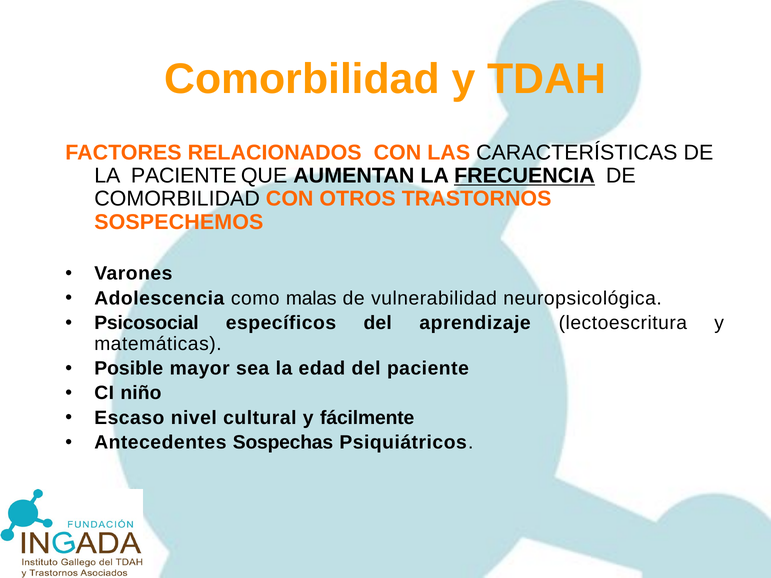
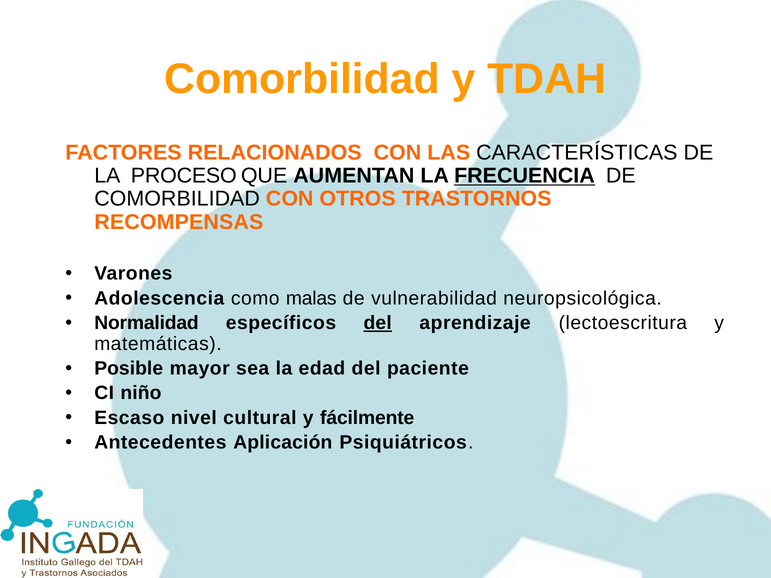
LA PACIENTE: PACIENTE -> PROCESO
SOSPECHEMOS: SOSPECHEMOS -> RECOMPENSAS
Psicosocial: Psicosocial -> Normalidad
del at (378, 323) underline: none -> present
Sospechas: Sospechas -> Aplicación
